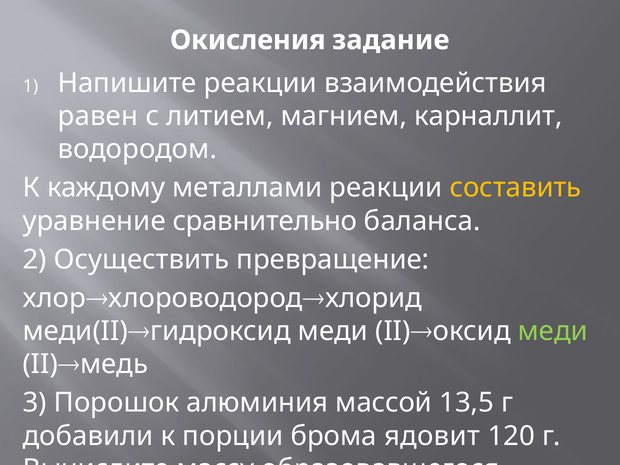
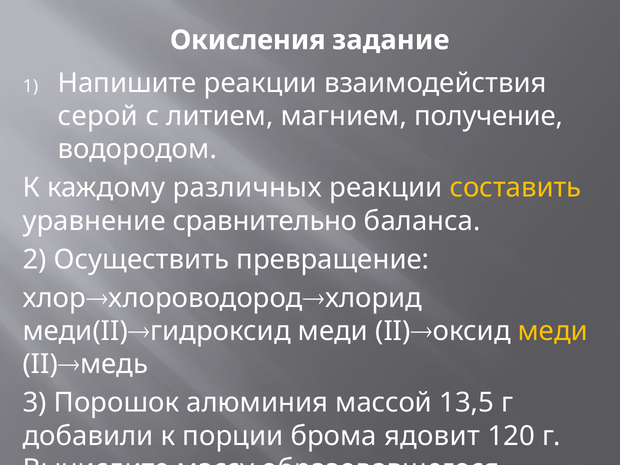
равен: равен -> серой
карналлит: карналлит -> получение
металлами: металлами -> различных
меди at (553, 331) colour: light green -> yellow
